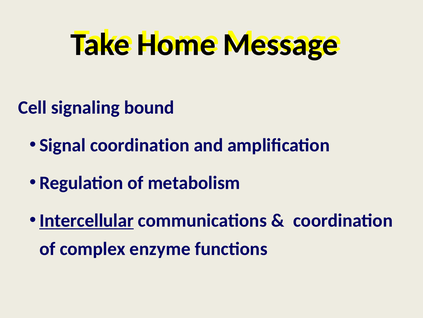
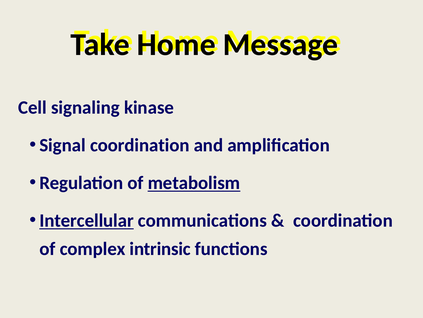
bound: bound -> kinase
metabolism underline: none -> present
enzyme: enzyme -> intrinsic
